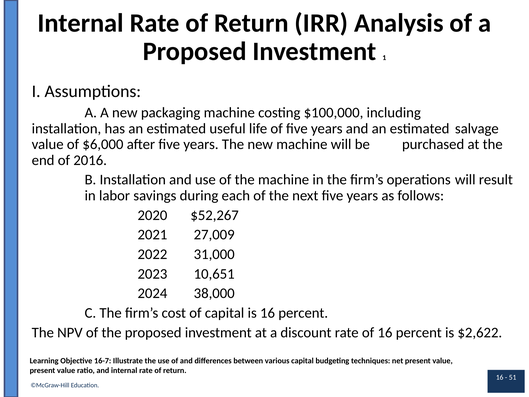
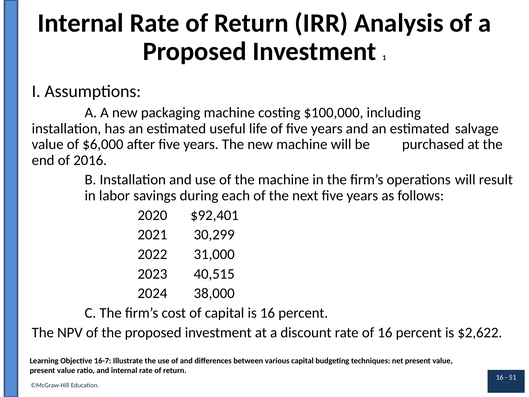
$52,267: $52,267 -> $92,401
27,009: 27,009 -> 30,299
10,651: 10,651 -> 40,515
